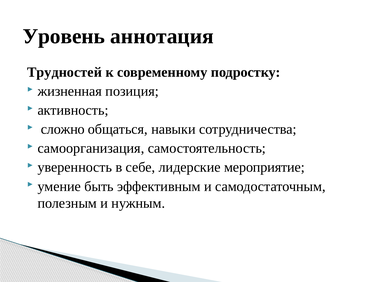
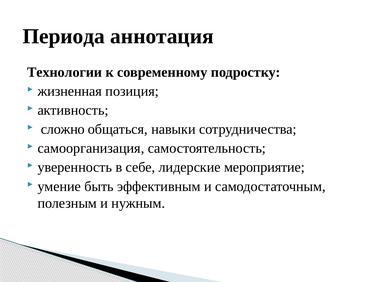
Уровень: Уровень -> Периода
Трудностей: Трудностей -> Технологии
